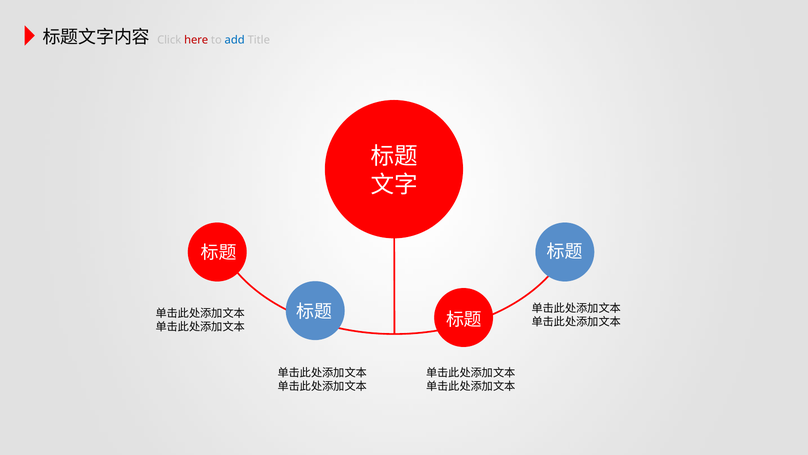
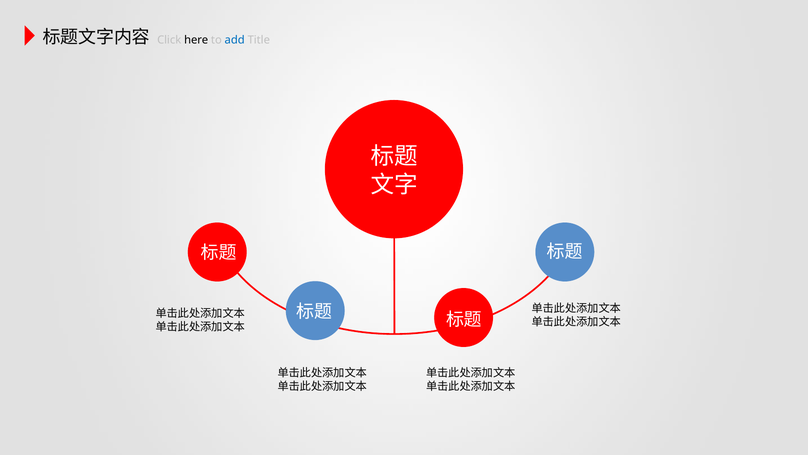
here colour: red -> black
